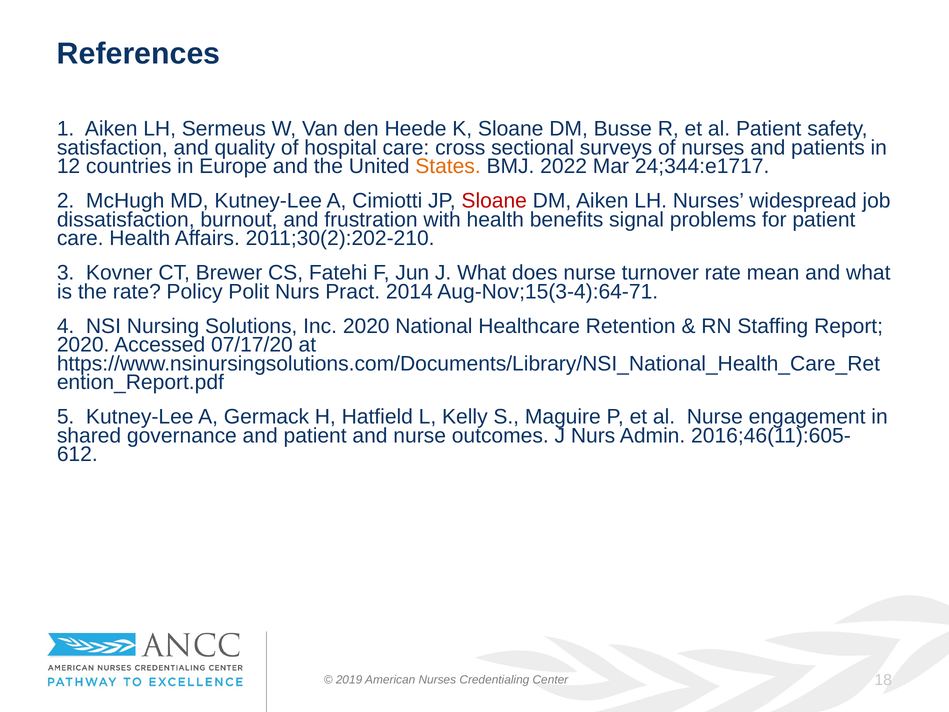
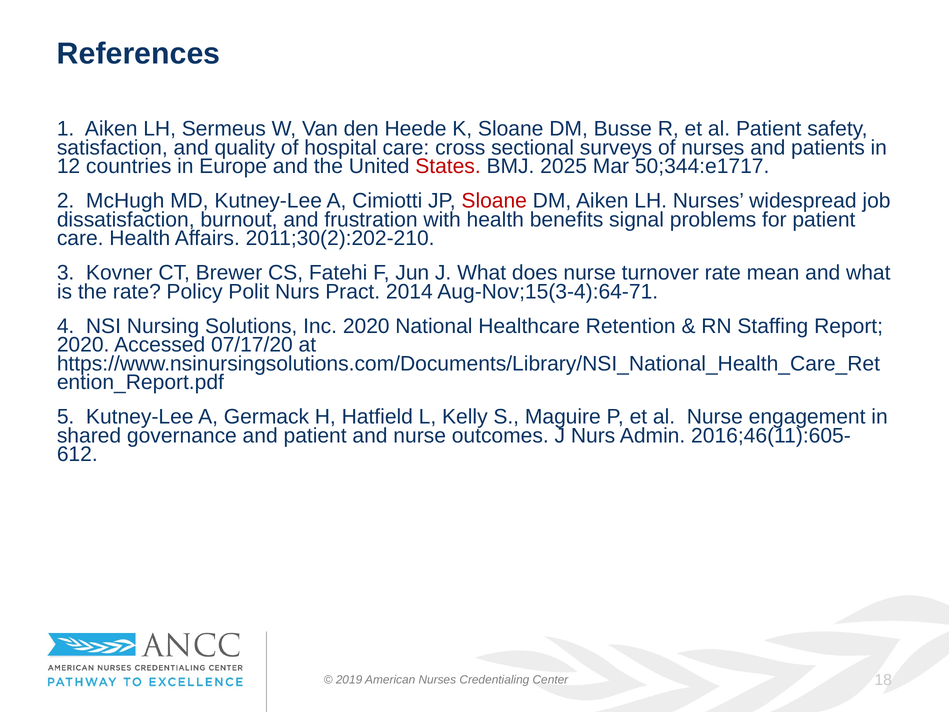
States colour: orange -> red
2022: 2022 -> 2025
24;344:e1717: 24;344:e1717 -> 50;344:e1717
